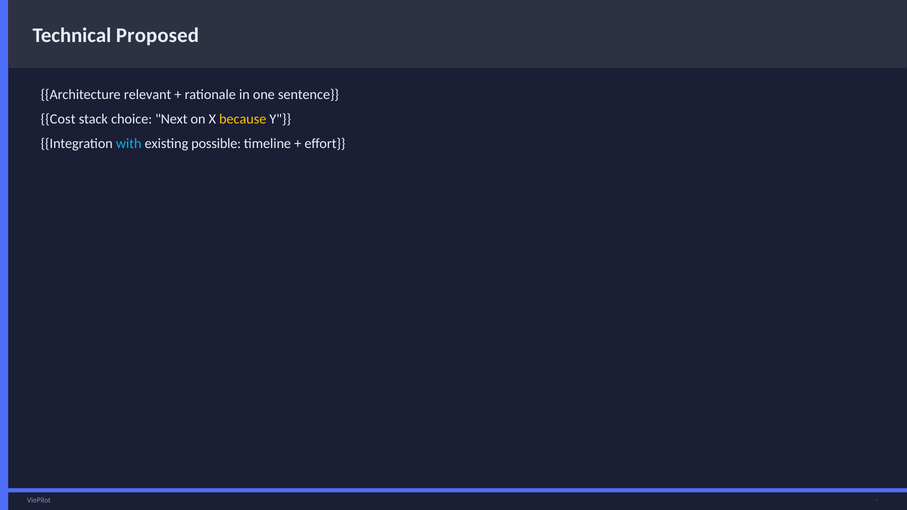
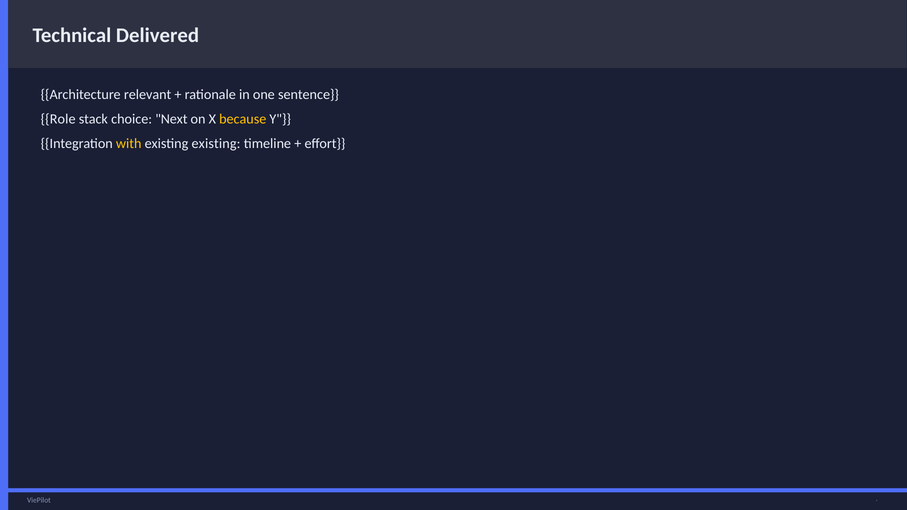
Proposed: Proposed -> Delivered
Cost: Cost -> Role
with colour: light blue -> yellow
existing possible: possible -> existing
